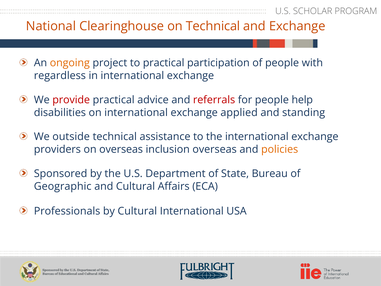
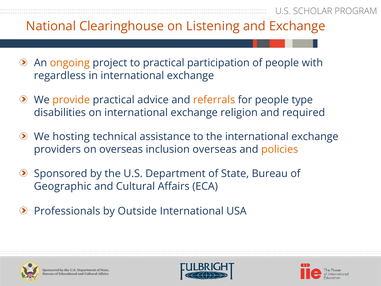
on Technical: Technical -> Listening
provide colour: red -> orange
referrals colour: red -> orange
help: help -> type
applied: applied -> religion
standing: standing -> required
outside: outside -> hosting
by Cultural: Cultural -> Outside
